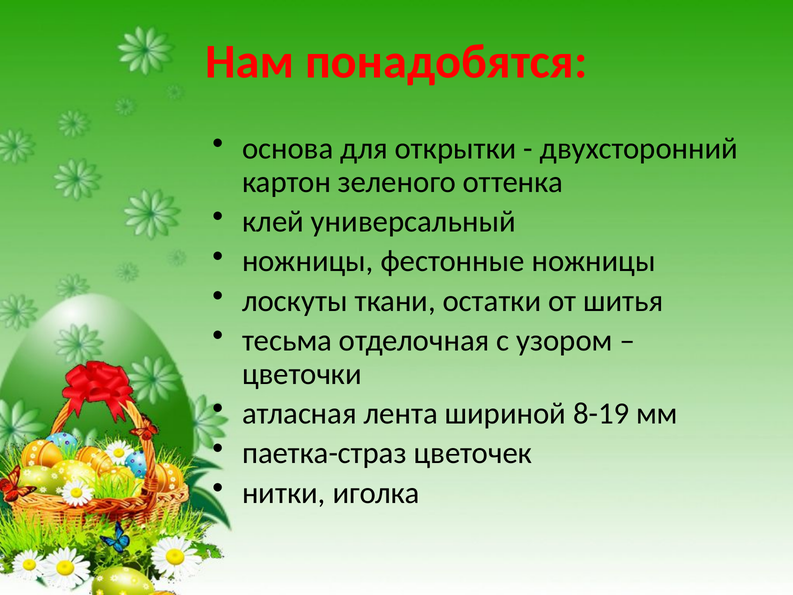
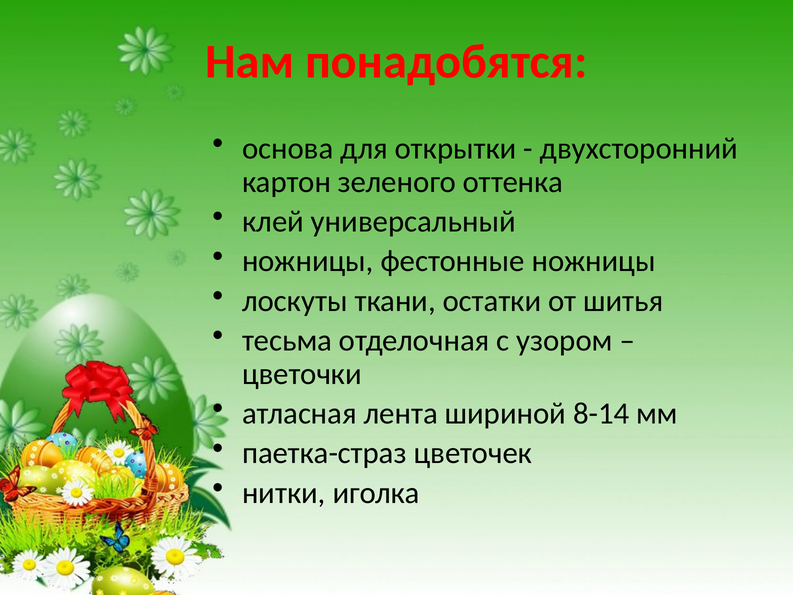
8-19: 8-19 -> 8-14
